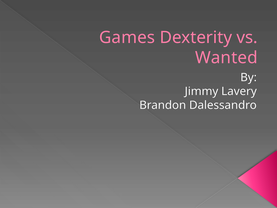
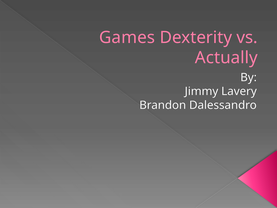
Wanted: Wanted -> Actually
